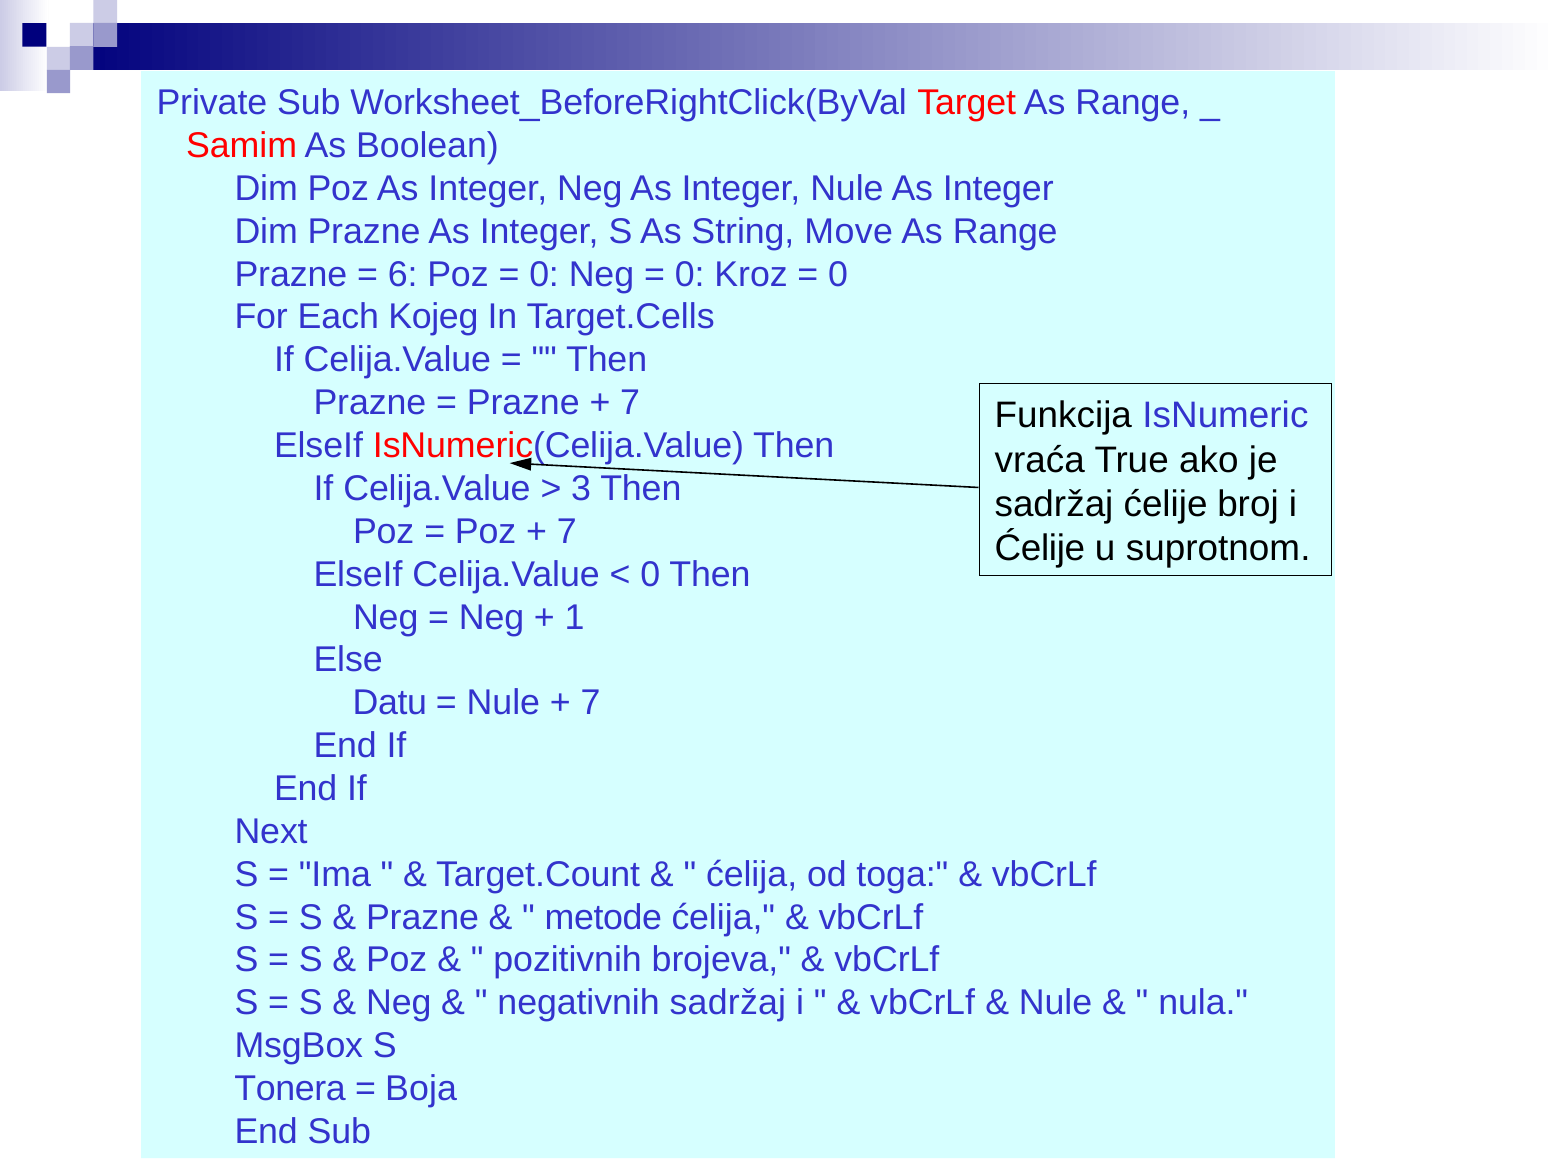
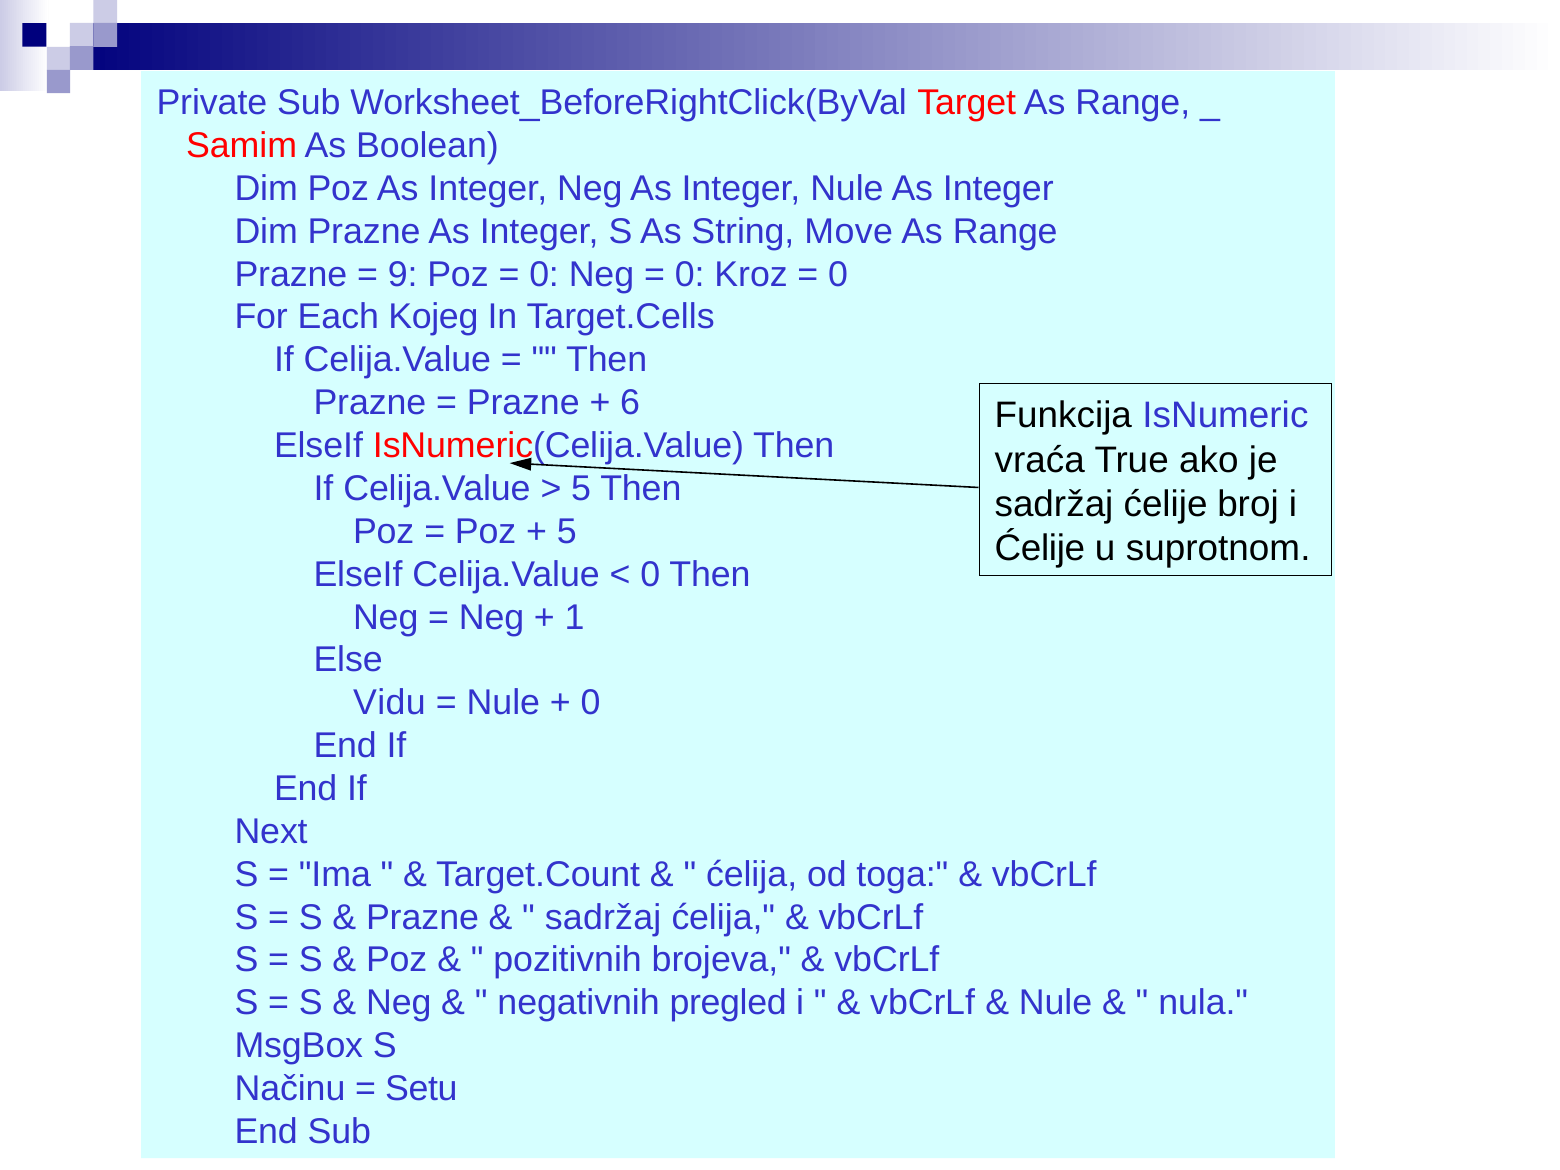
6: 6 -> 9
7 at (630, 403): 7 -> 6
3 at (581, 489): 3 -> 5
7 at (567, 532): 7 -> 5
Datu: Datu -> Vidu
7 at (590, 703): 7 -> 0
metode at (603, 917): metode -> sadržaj
negativnih sadržaj: sadržaj -> pregled
Tonera: Tonera -> Načinu
Boja: Boja -> Setu
